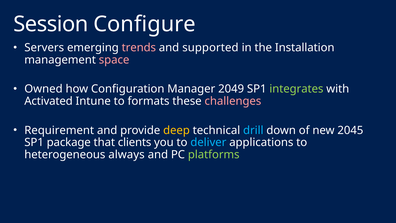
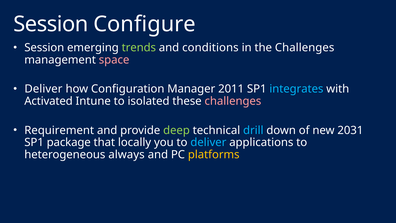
Servers at (44, 48): Servers -> Session
trends colour: pink -> light green
supported: supported -> conditions
the Installation: Installation -> Challenges
Owned at (43, 89): Owned -> Deliver
2049: 2049 -> 2011
integrates colour: light green -> light blue
formats: formats -> isolated
deep colour: yellow -> light green
2045: 2045 -> 2031
clients: clients -> locally
platforms colour: light green -> yellow
